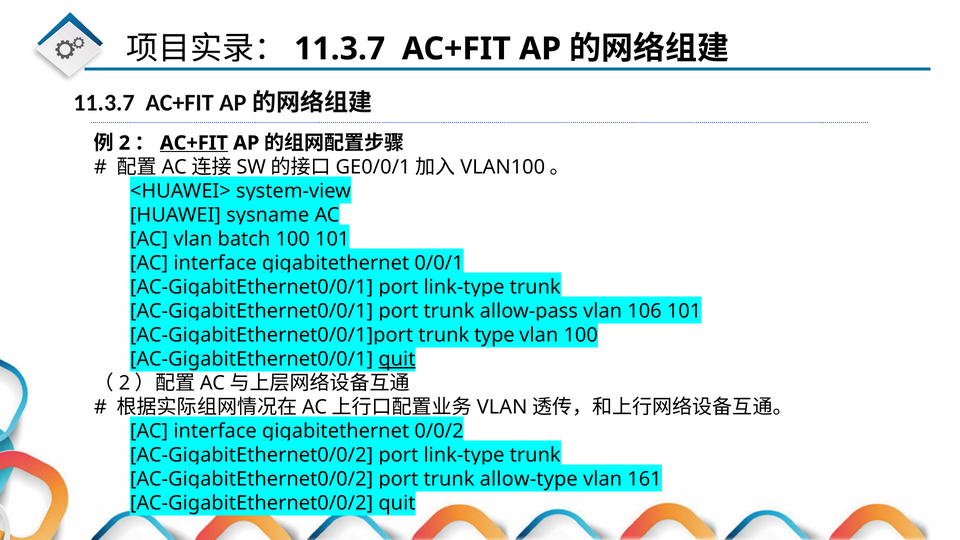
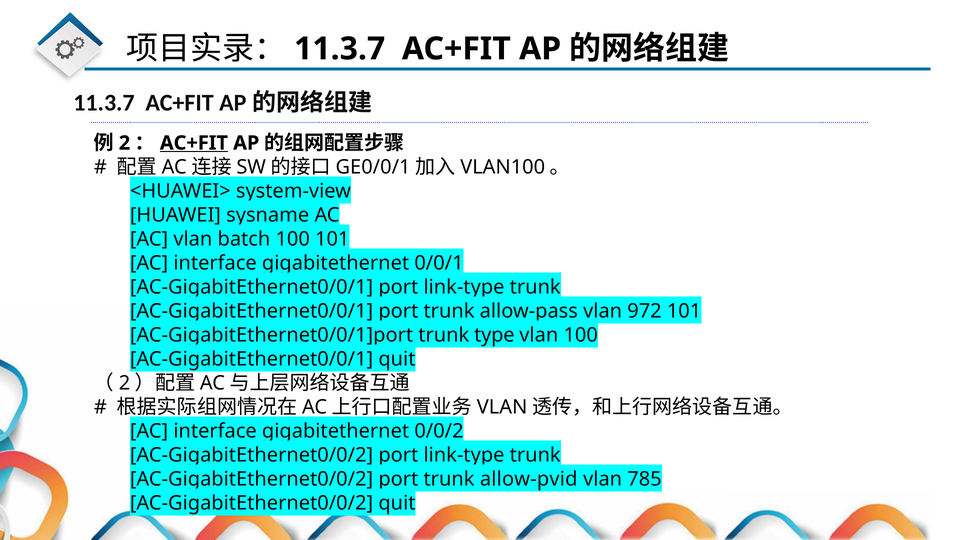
106: 106 -> 972
quit at (397, 359) underline: present -> none
allow-type: allow-type -> allow-pvid
161: 161 -> 785
